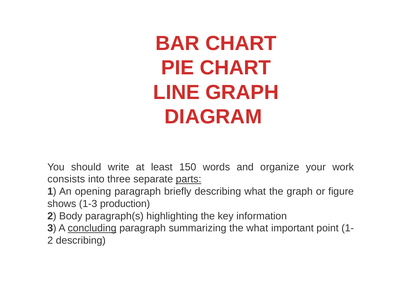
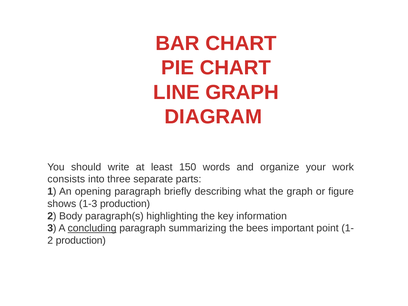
parts underline: present -> none
the what: what -> bees
2 describing: describing -> production
